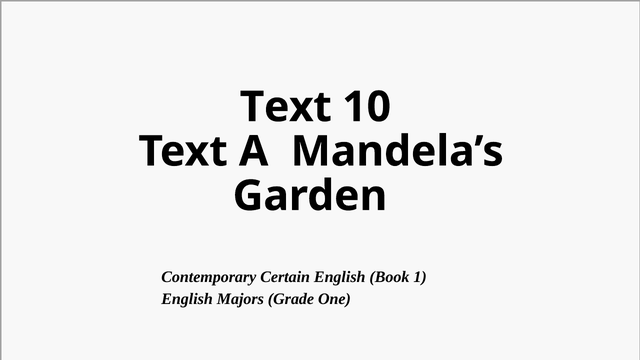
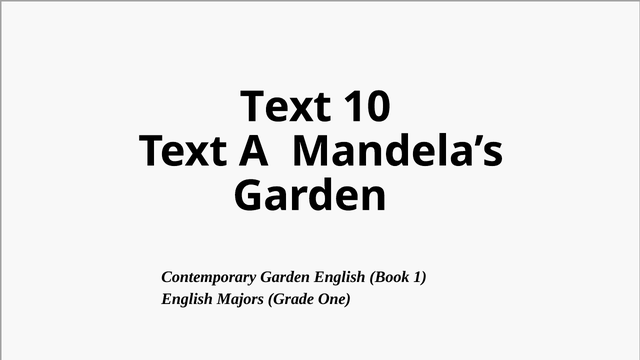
Contemporary Certain: Certain -> Garden
